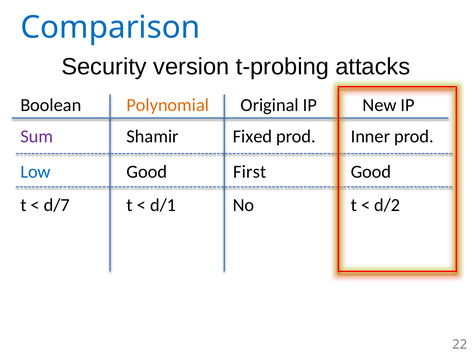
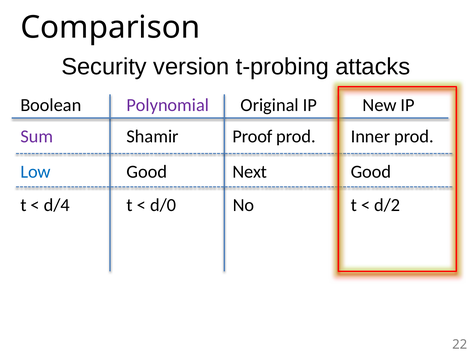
Comparison colour: blue -> black
Polynomial colour: orange -> purple
Fixed: Fixed -> Proof
First: First -> Next
d/7: d/7 -> d/4
d/1: d/1 -> d/0
